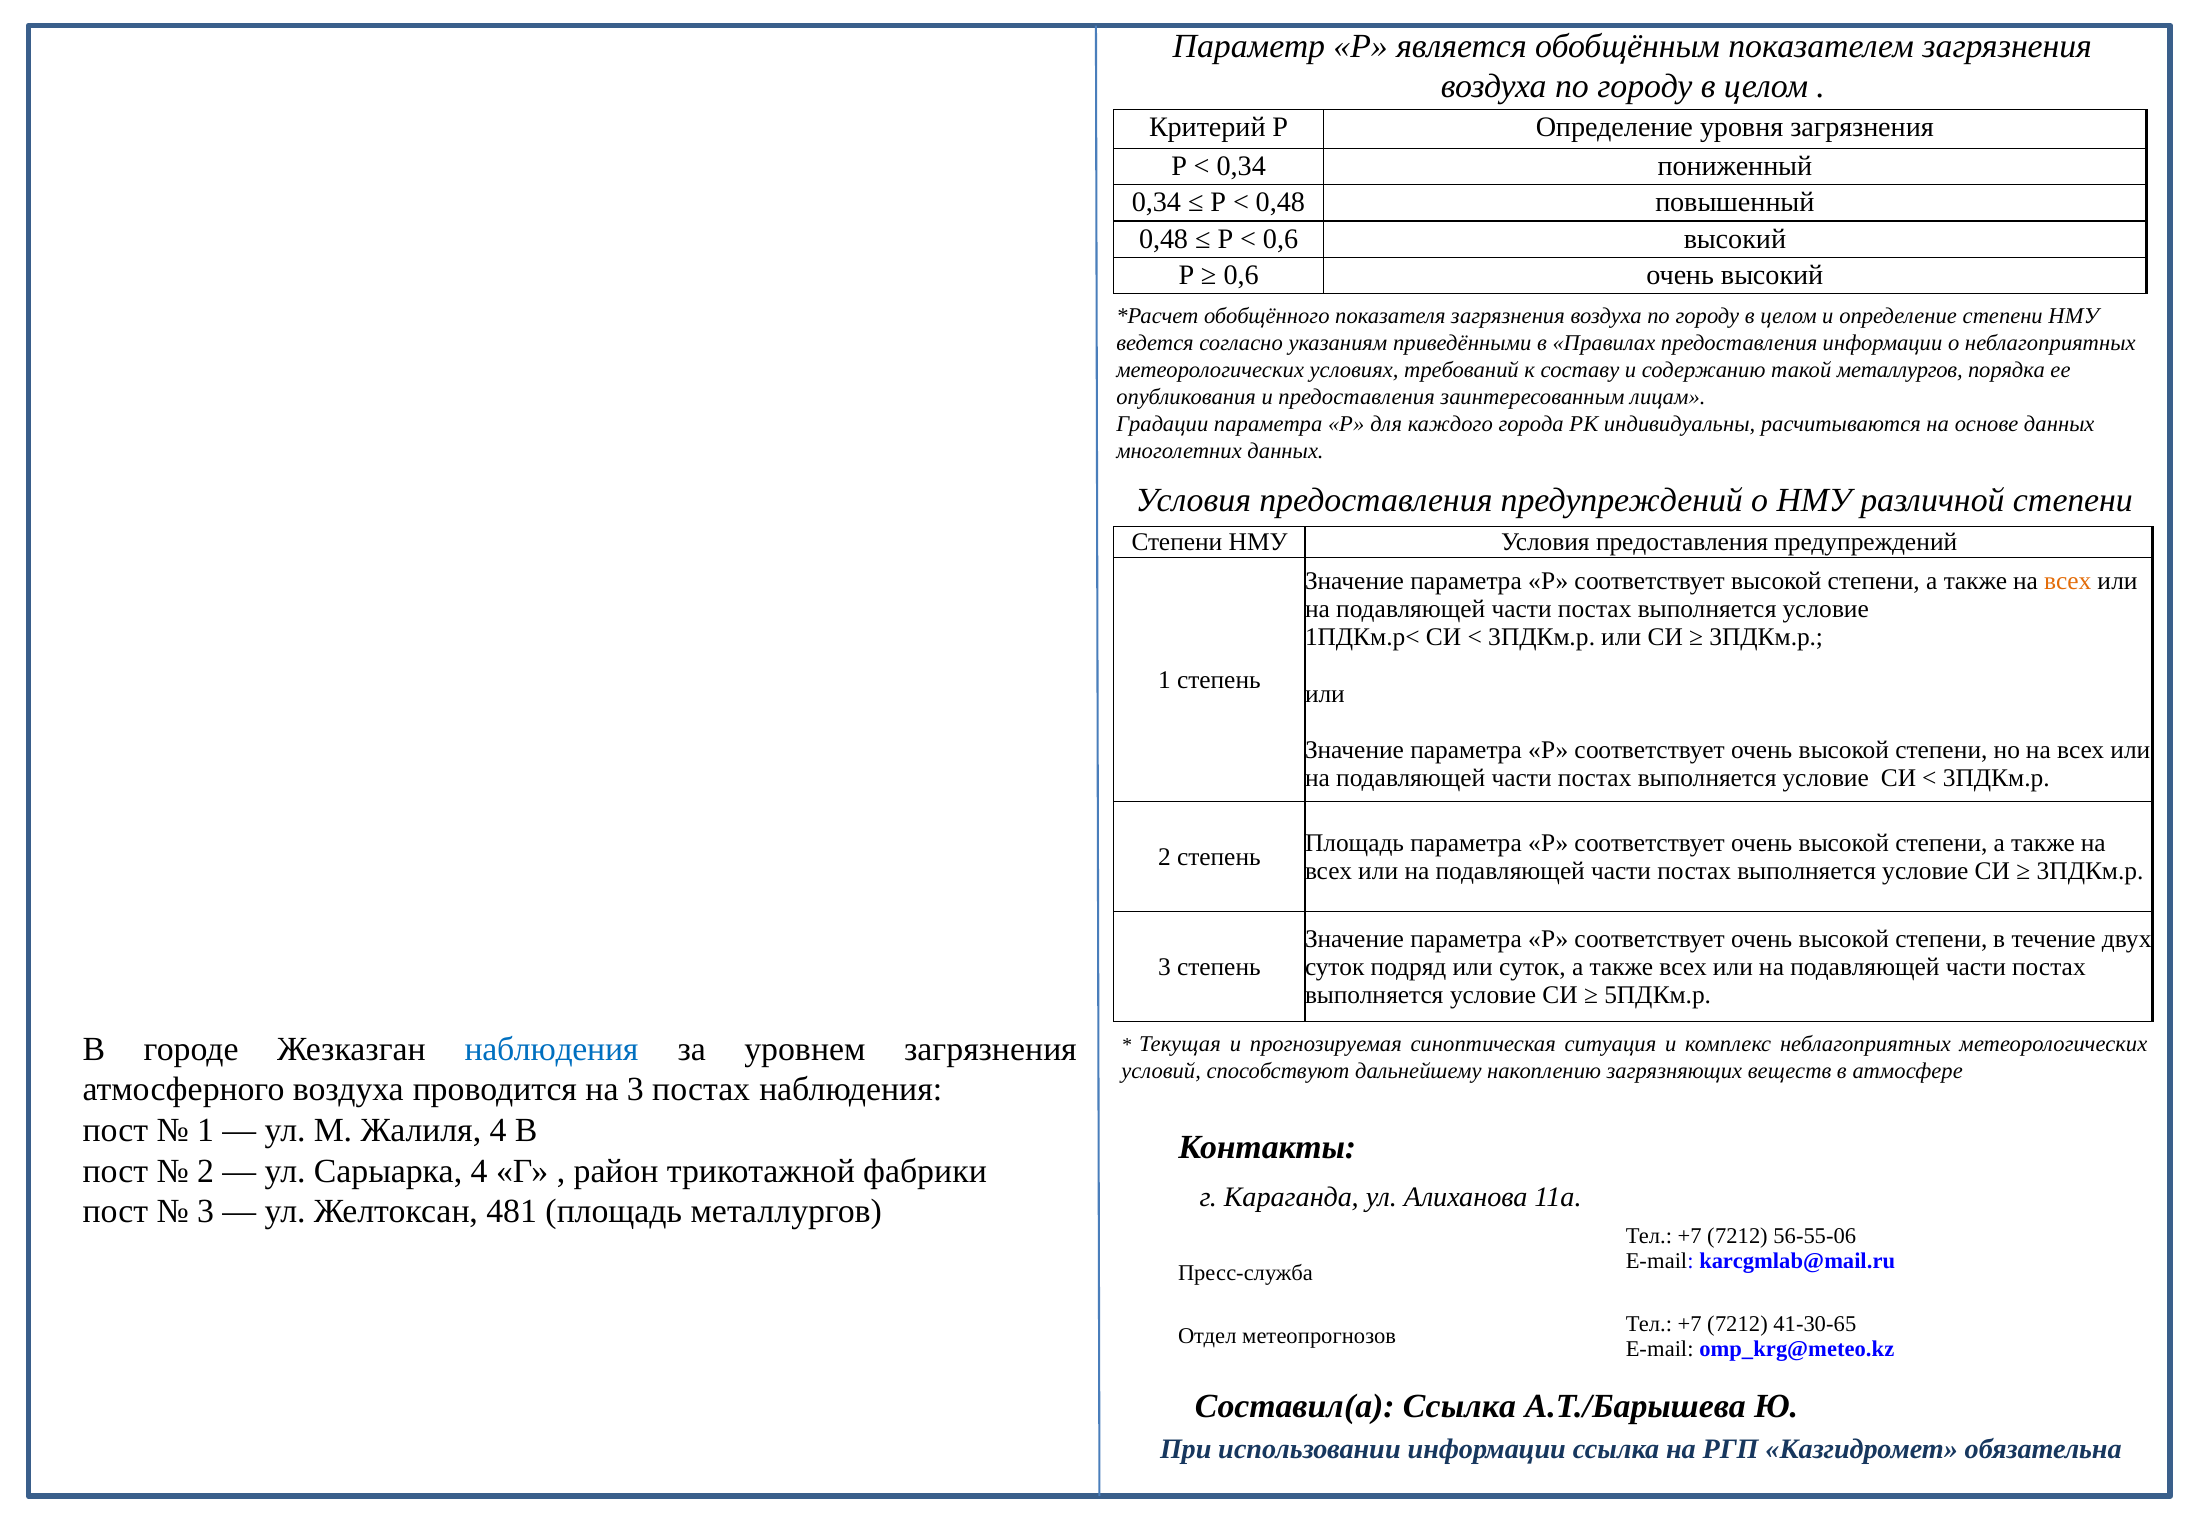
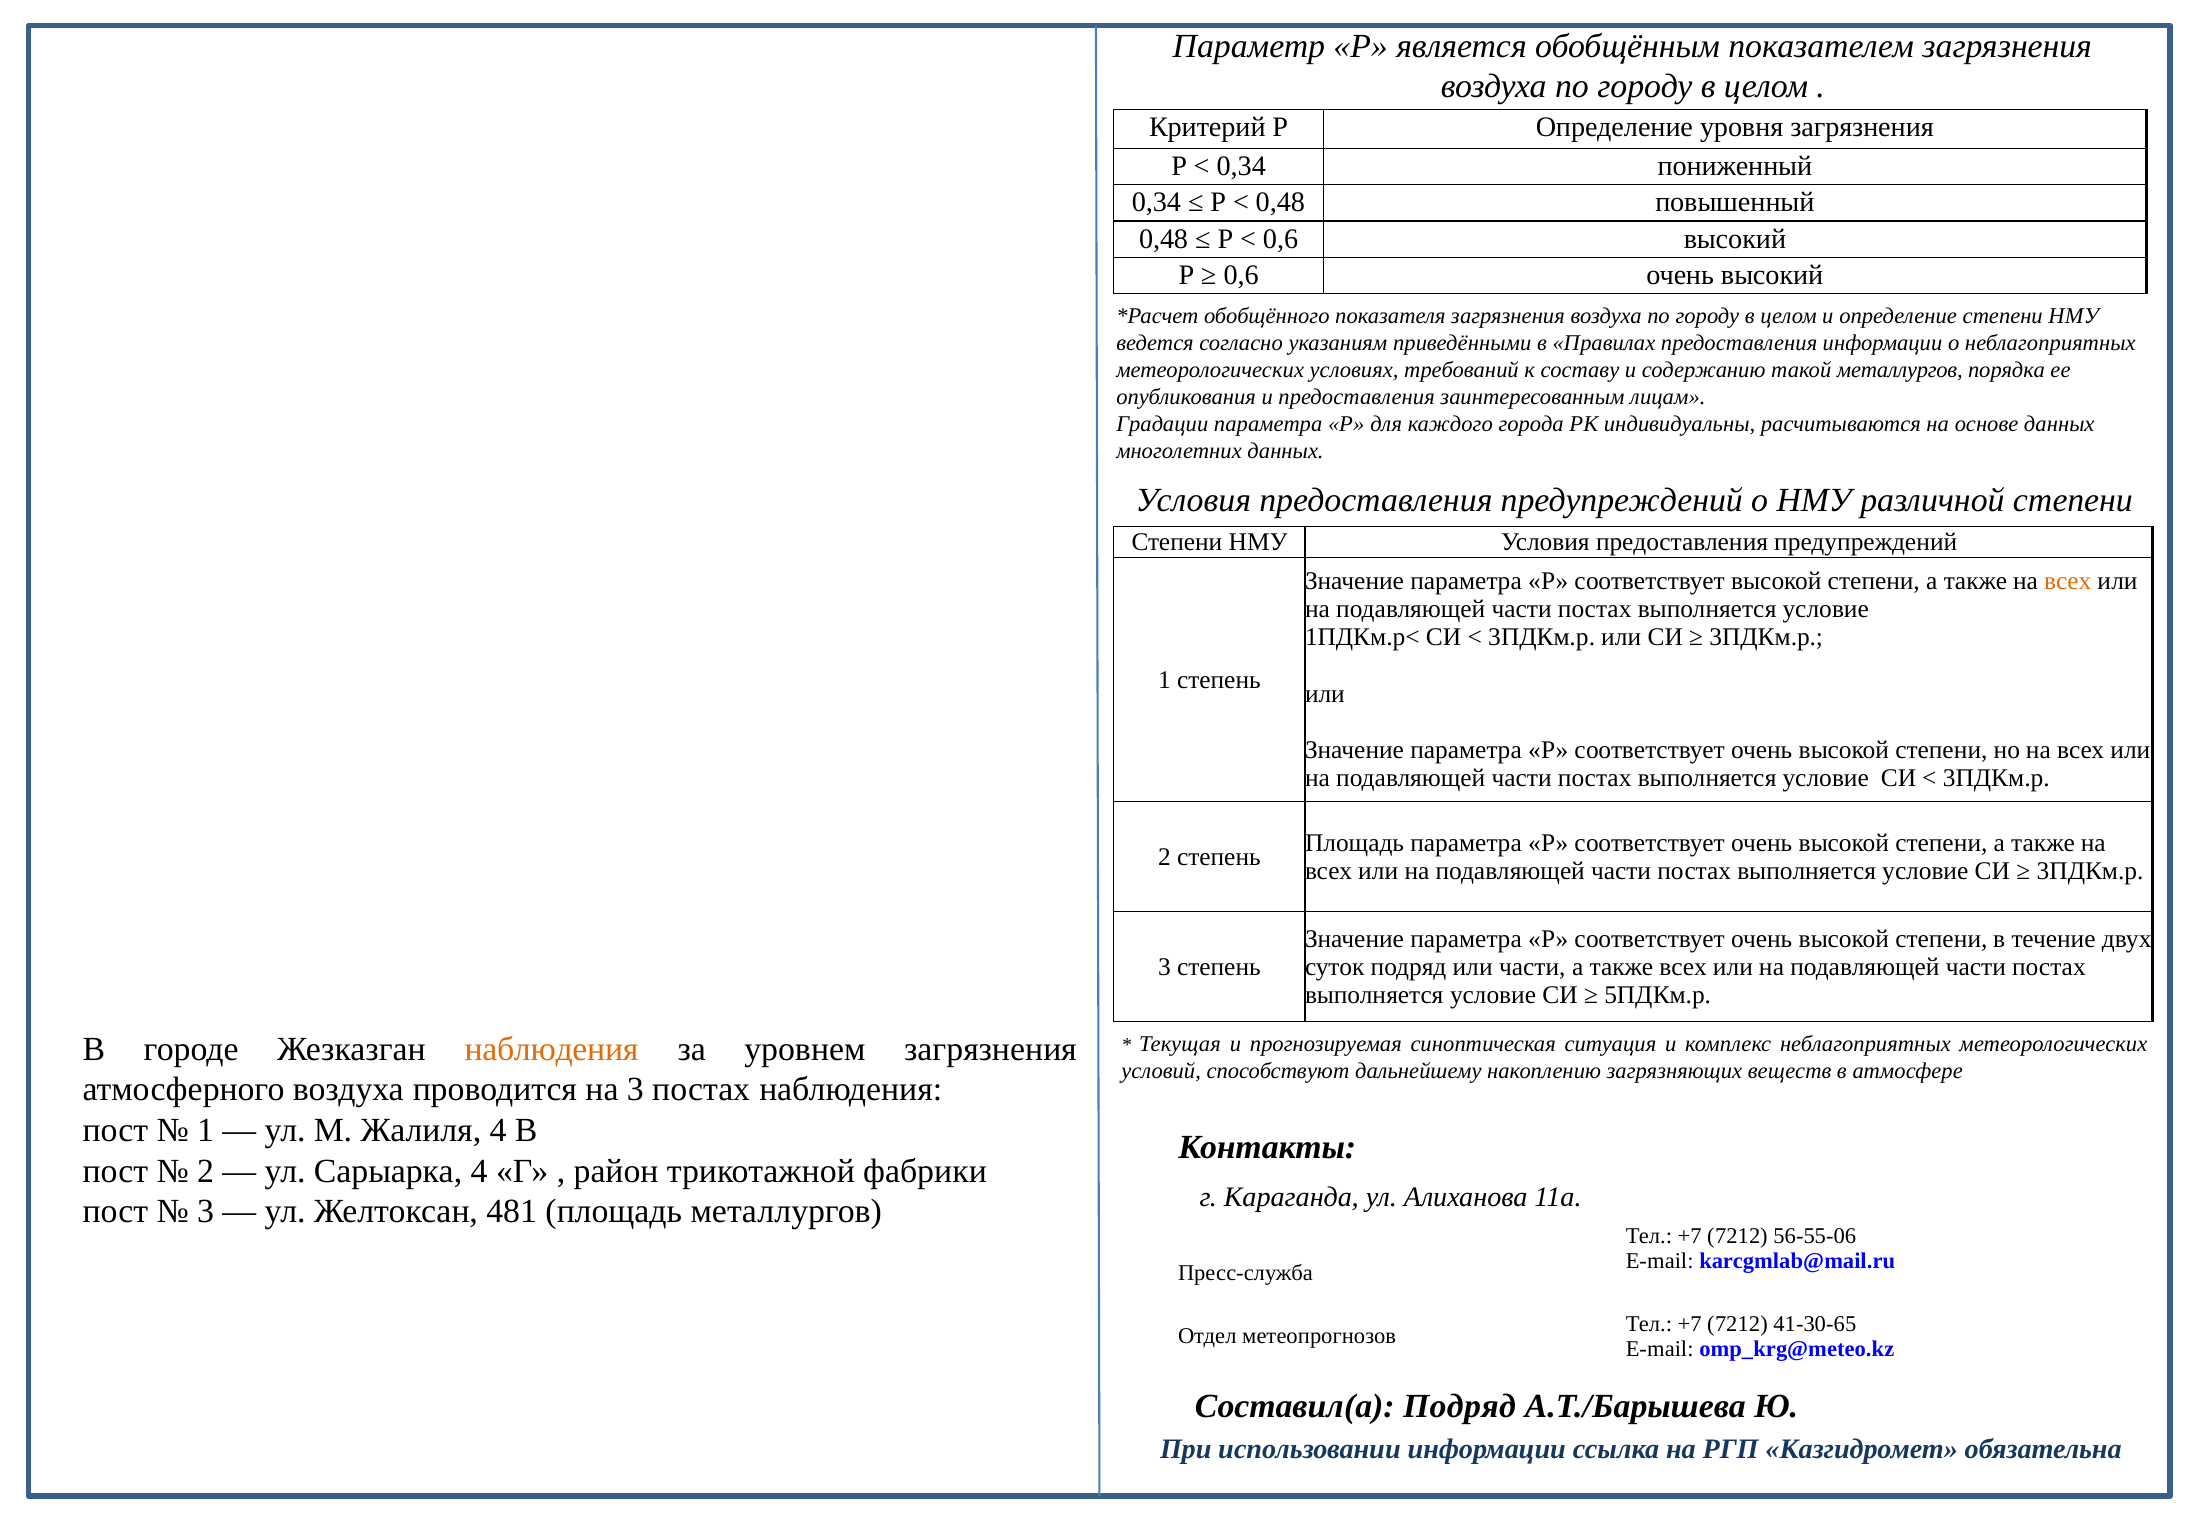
или суток: суток -> части
наблюдения at (551, 1049) colour: blue -> orange
Составил(а Ссылка: Ссылка -> Подряд
